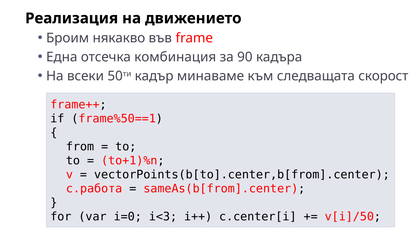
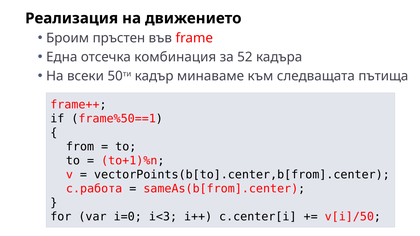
някакво: някакво -> пръстен
90: 90 -> 52
скорост: скорост -> пътища
